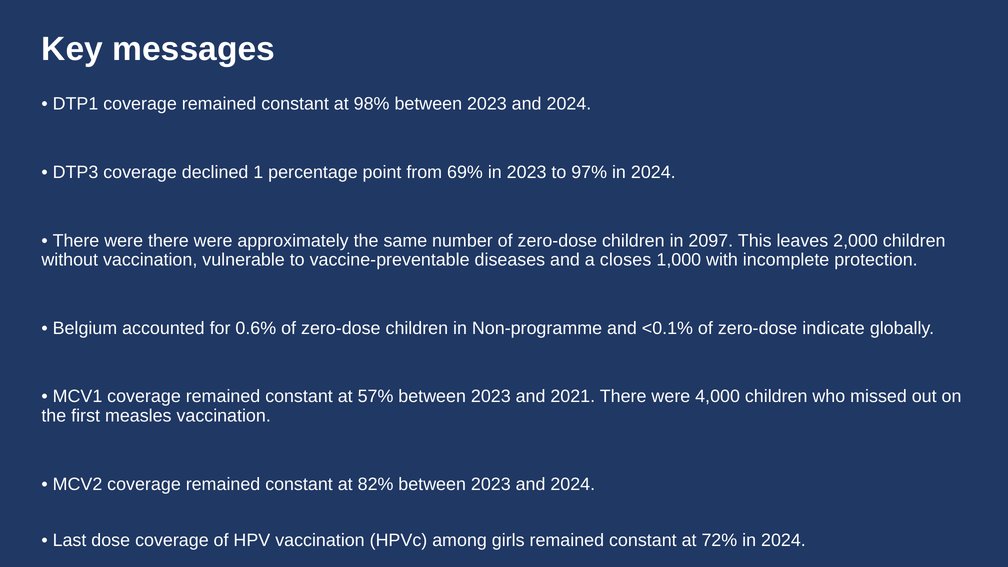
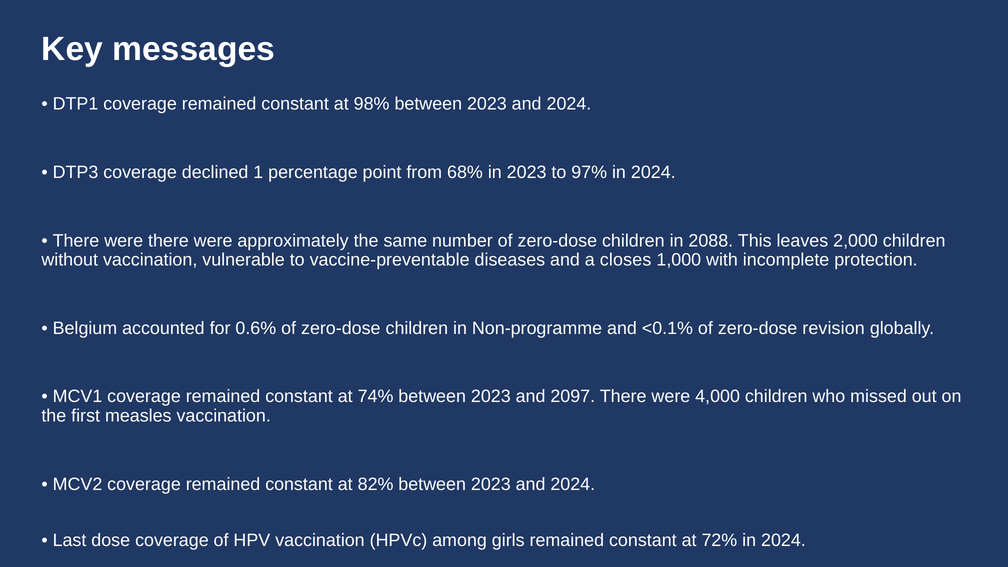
69%: 69% -> 68%
2097: 2097 -> 2088
indicate: indicate -> revision
57%: 57% -> 74%
2021: 2021 -> 2097
